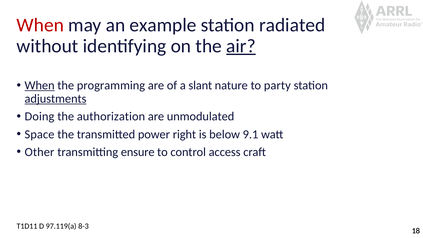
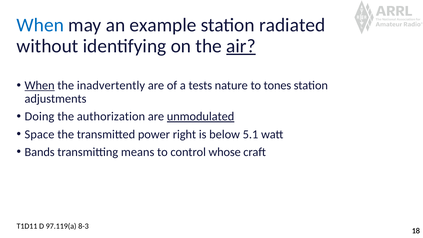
When at (40, 25) colour: red -> blue
programming: programming -> inadvertently
slant: slant -> tests
party: party -> tones
adjustments underline: present -> none
unmodulated underline: none -> present
9.1: 9.1 -> 5.1
Other: Other -> Bands
ensure: ensure -> means
access: access -> whose
